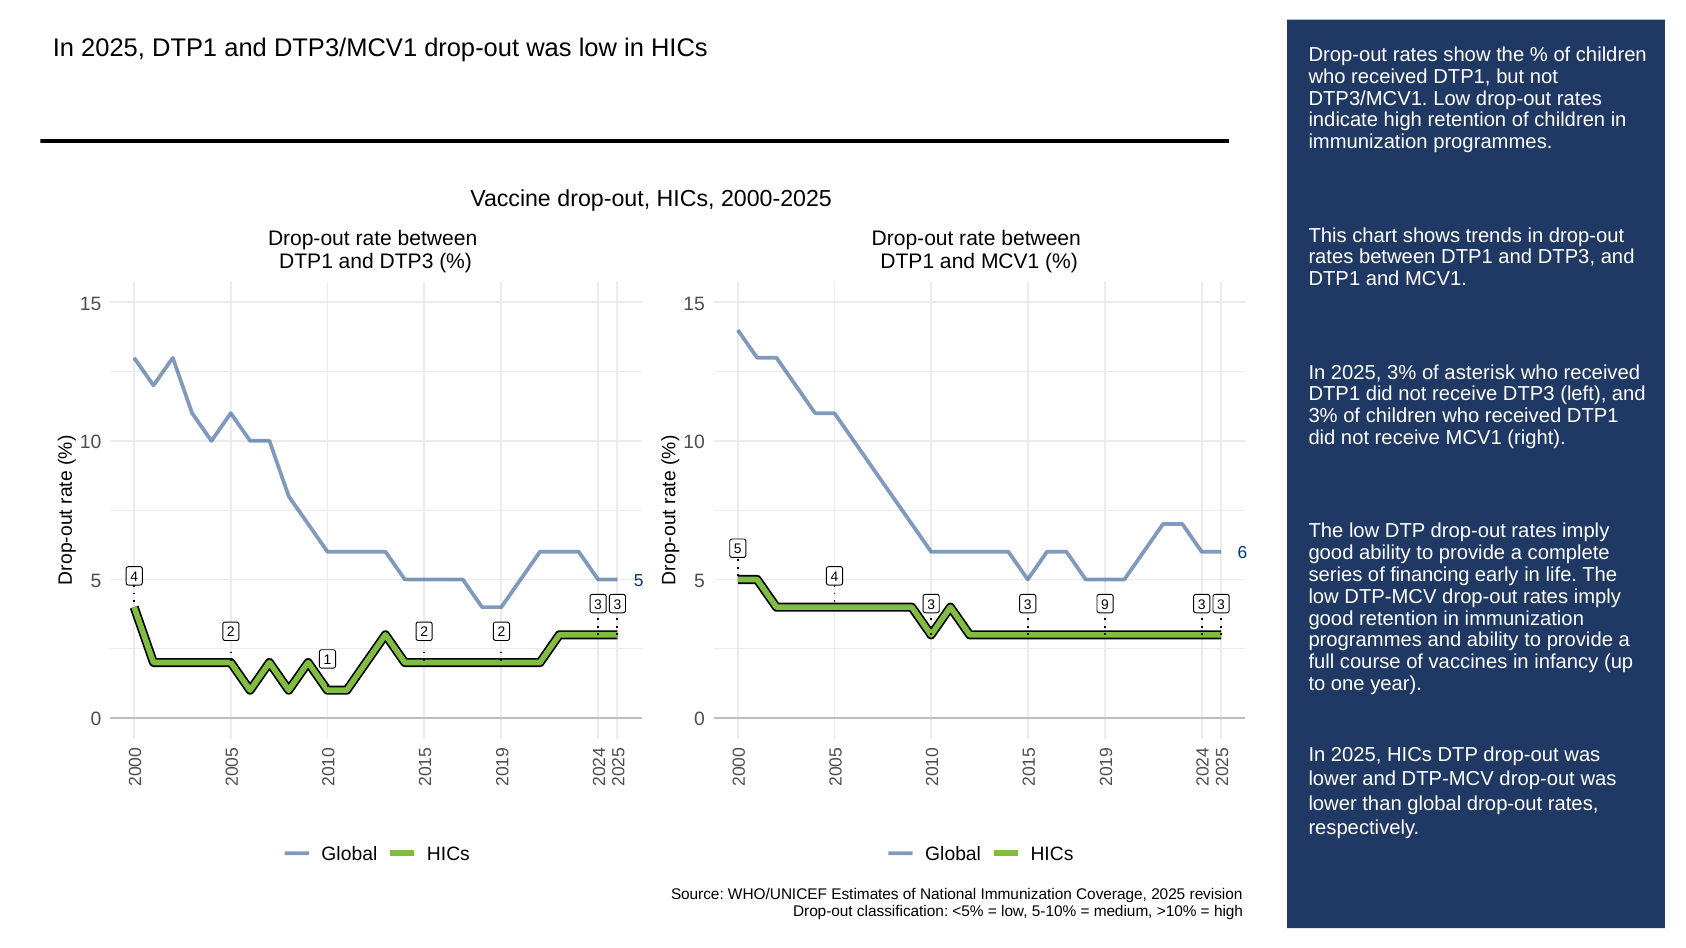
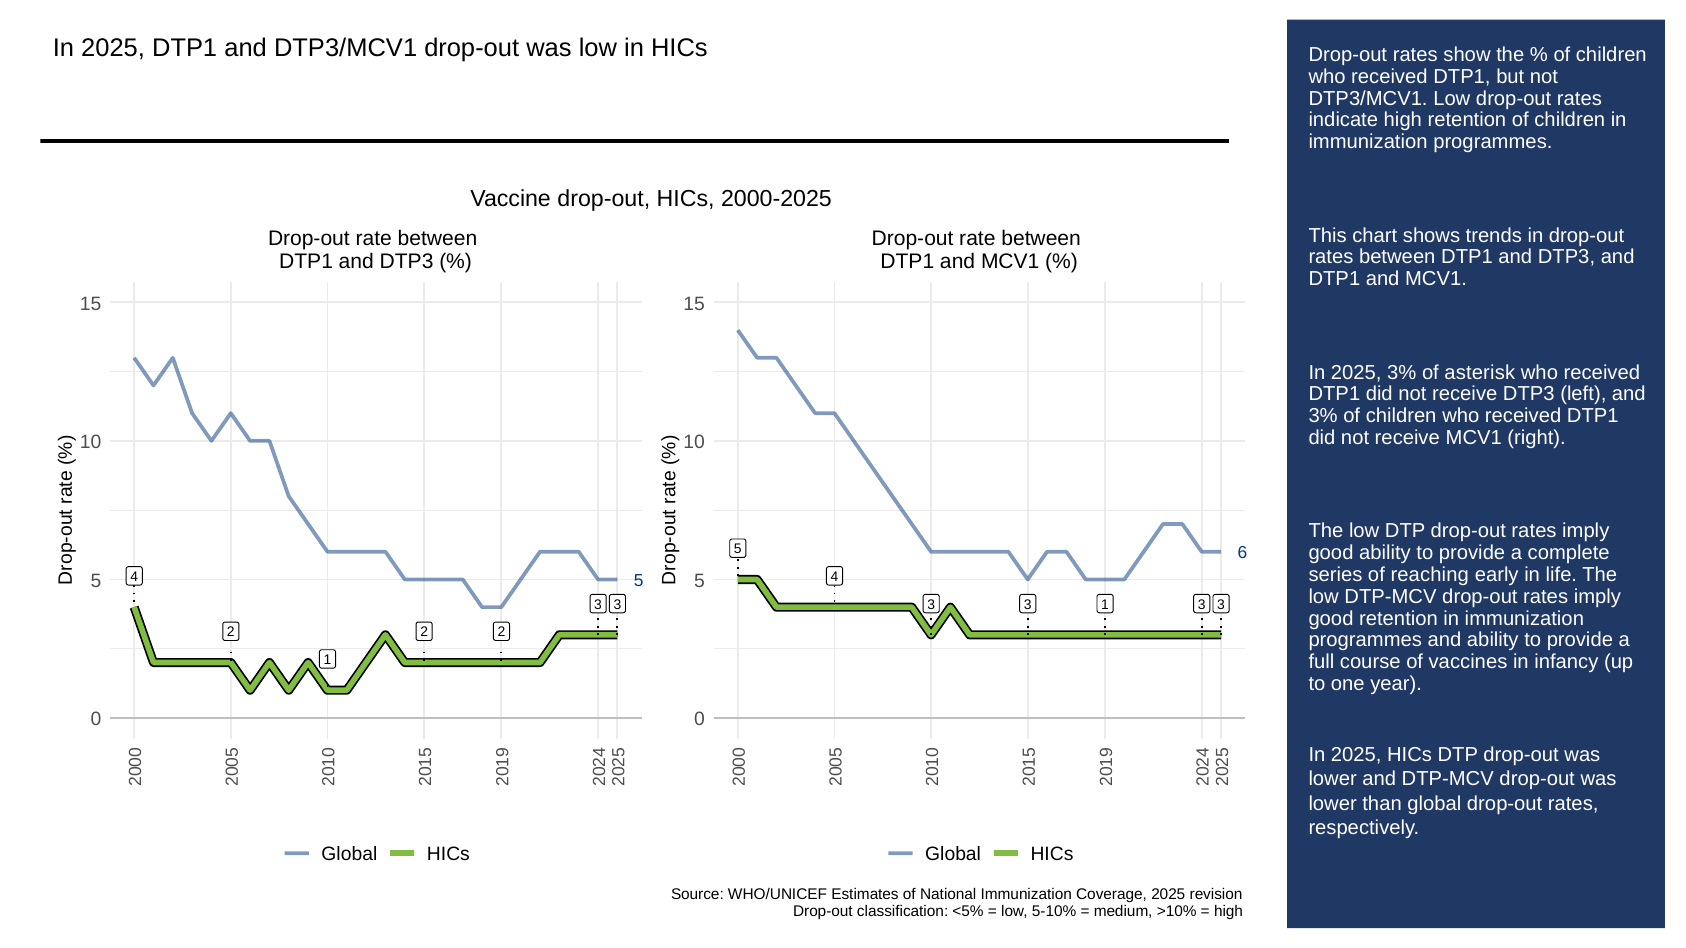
financing: financing -> reaching
3 9: 9 -> 1
